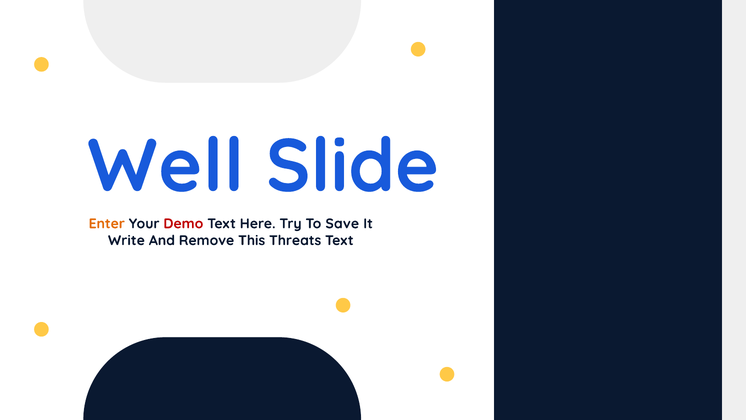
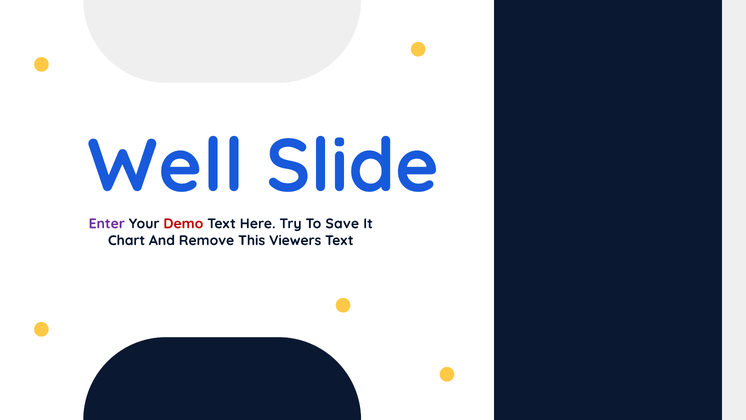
Enter colour: orange -> purple
Write: Write -> Chart
Threats: Threats -> Viewers
